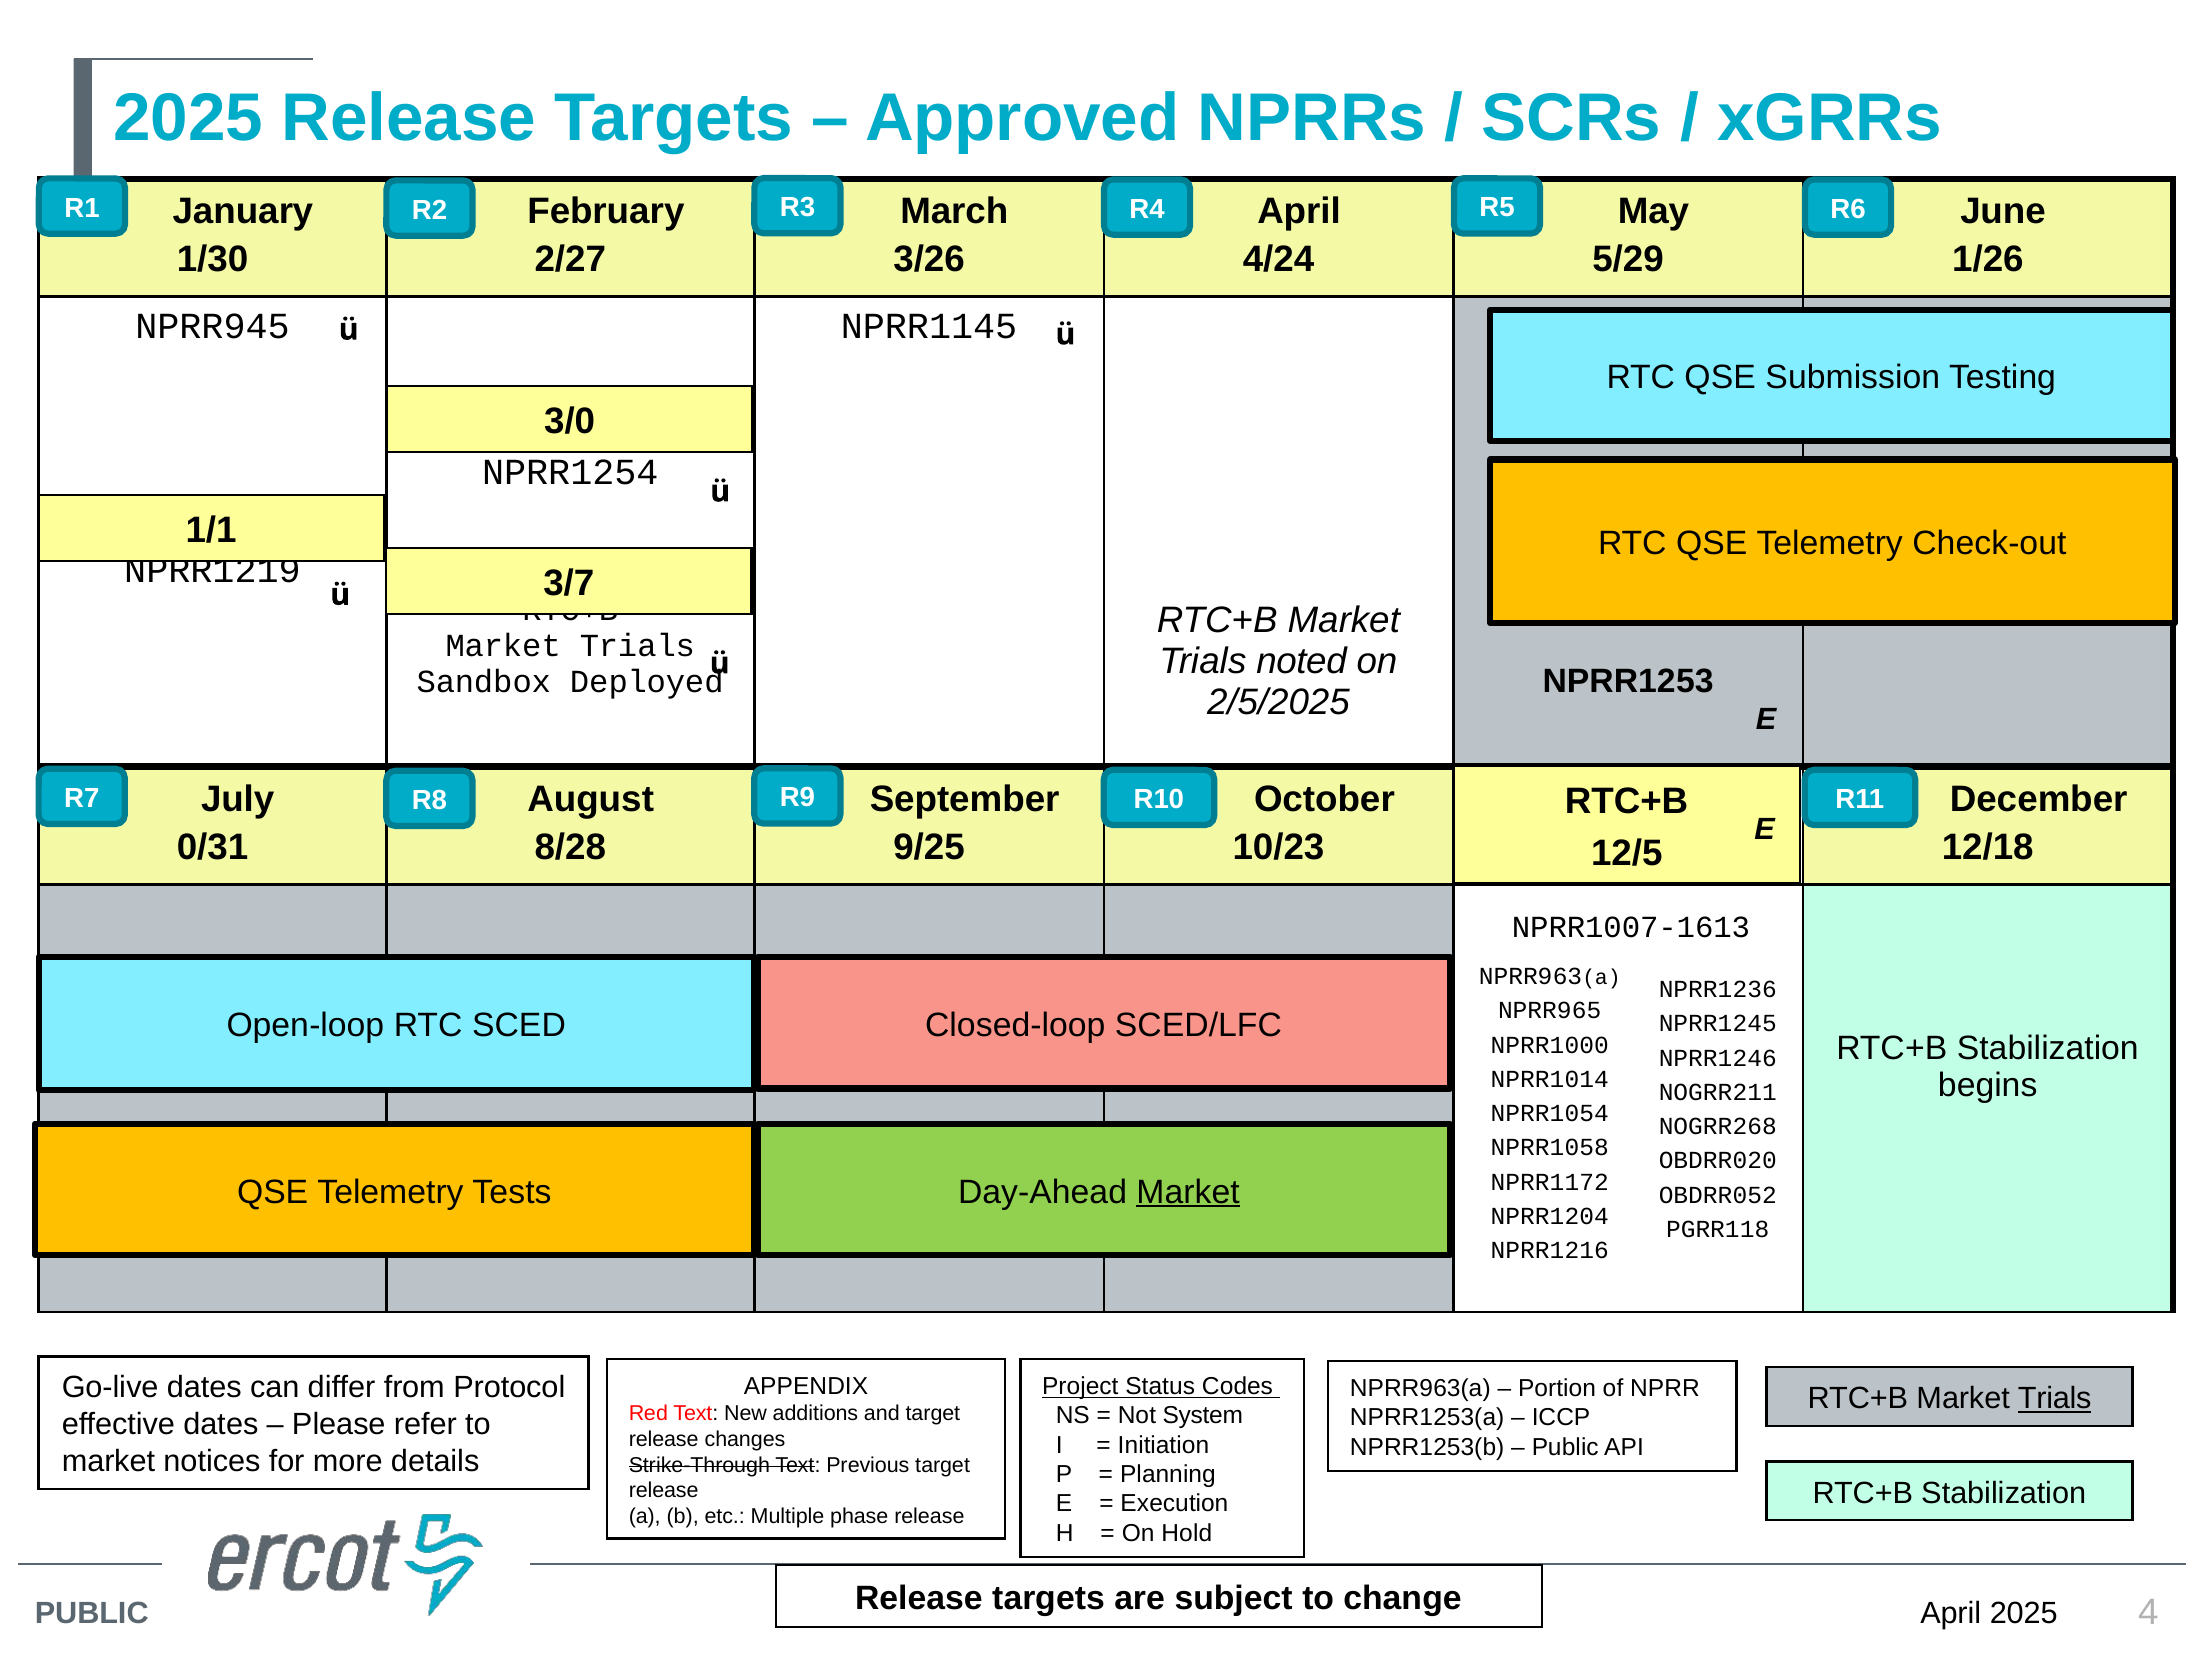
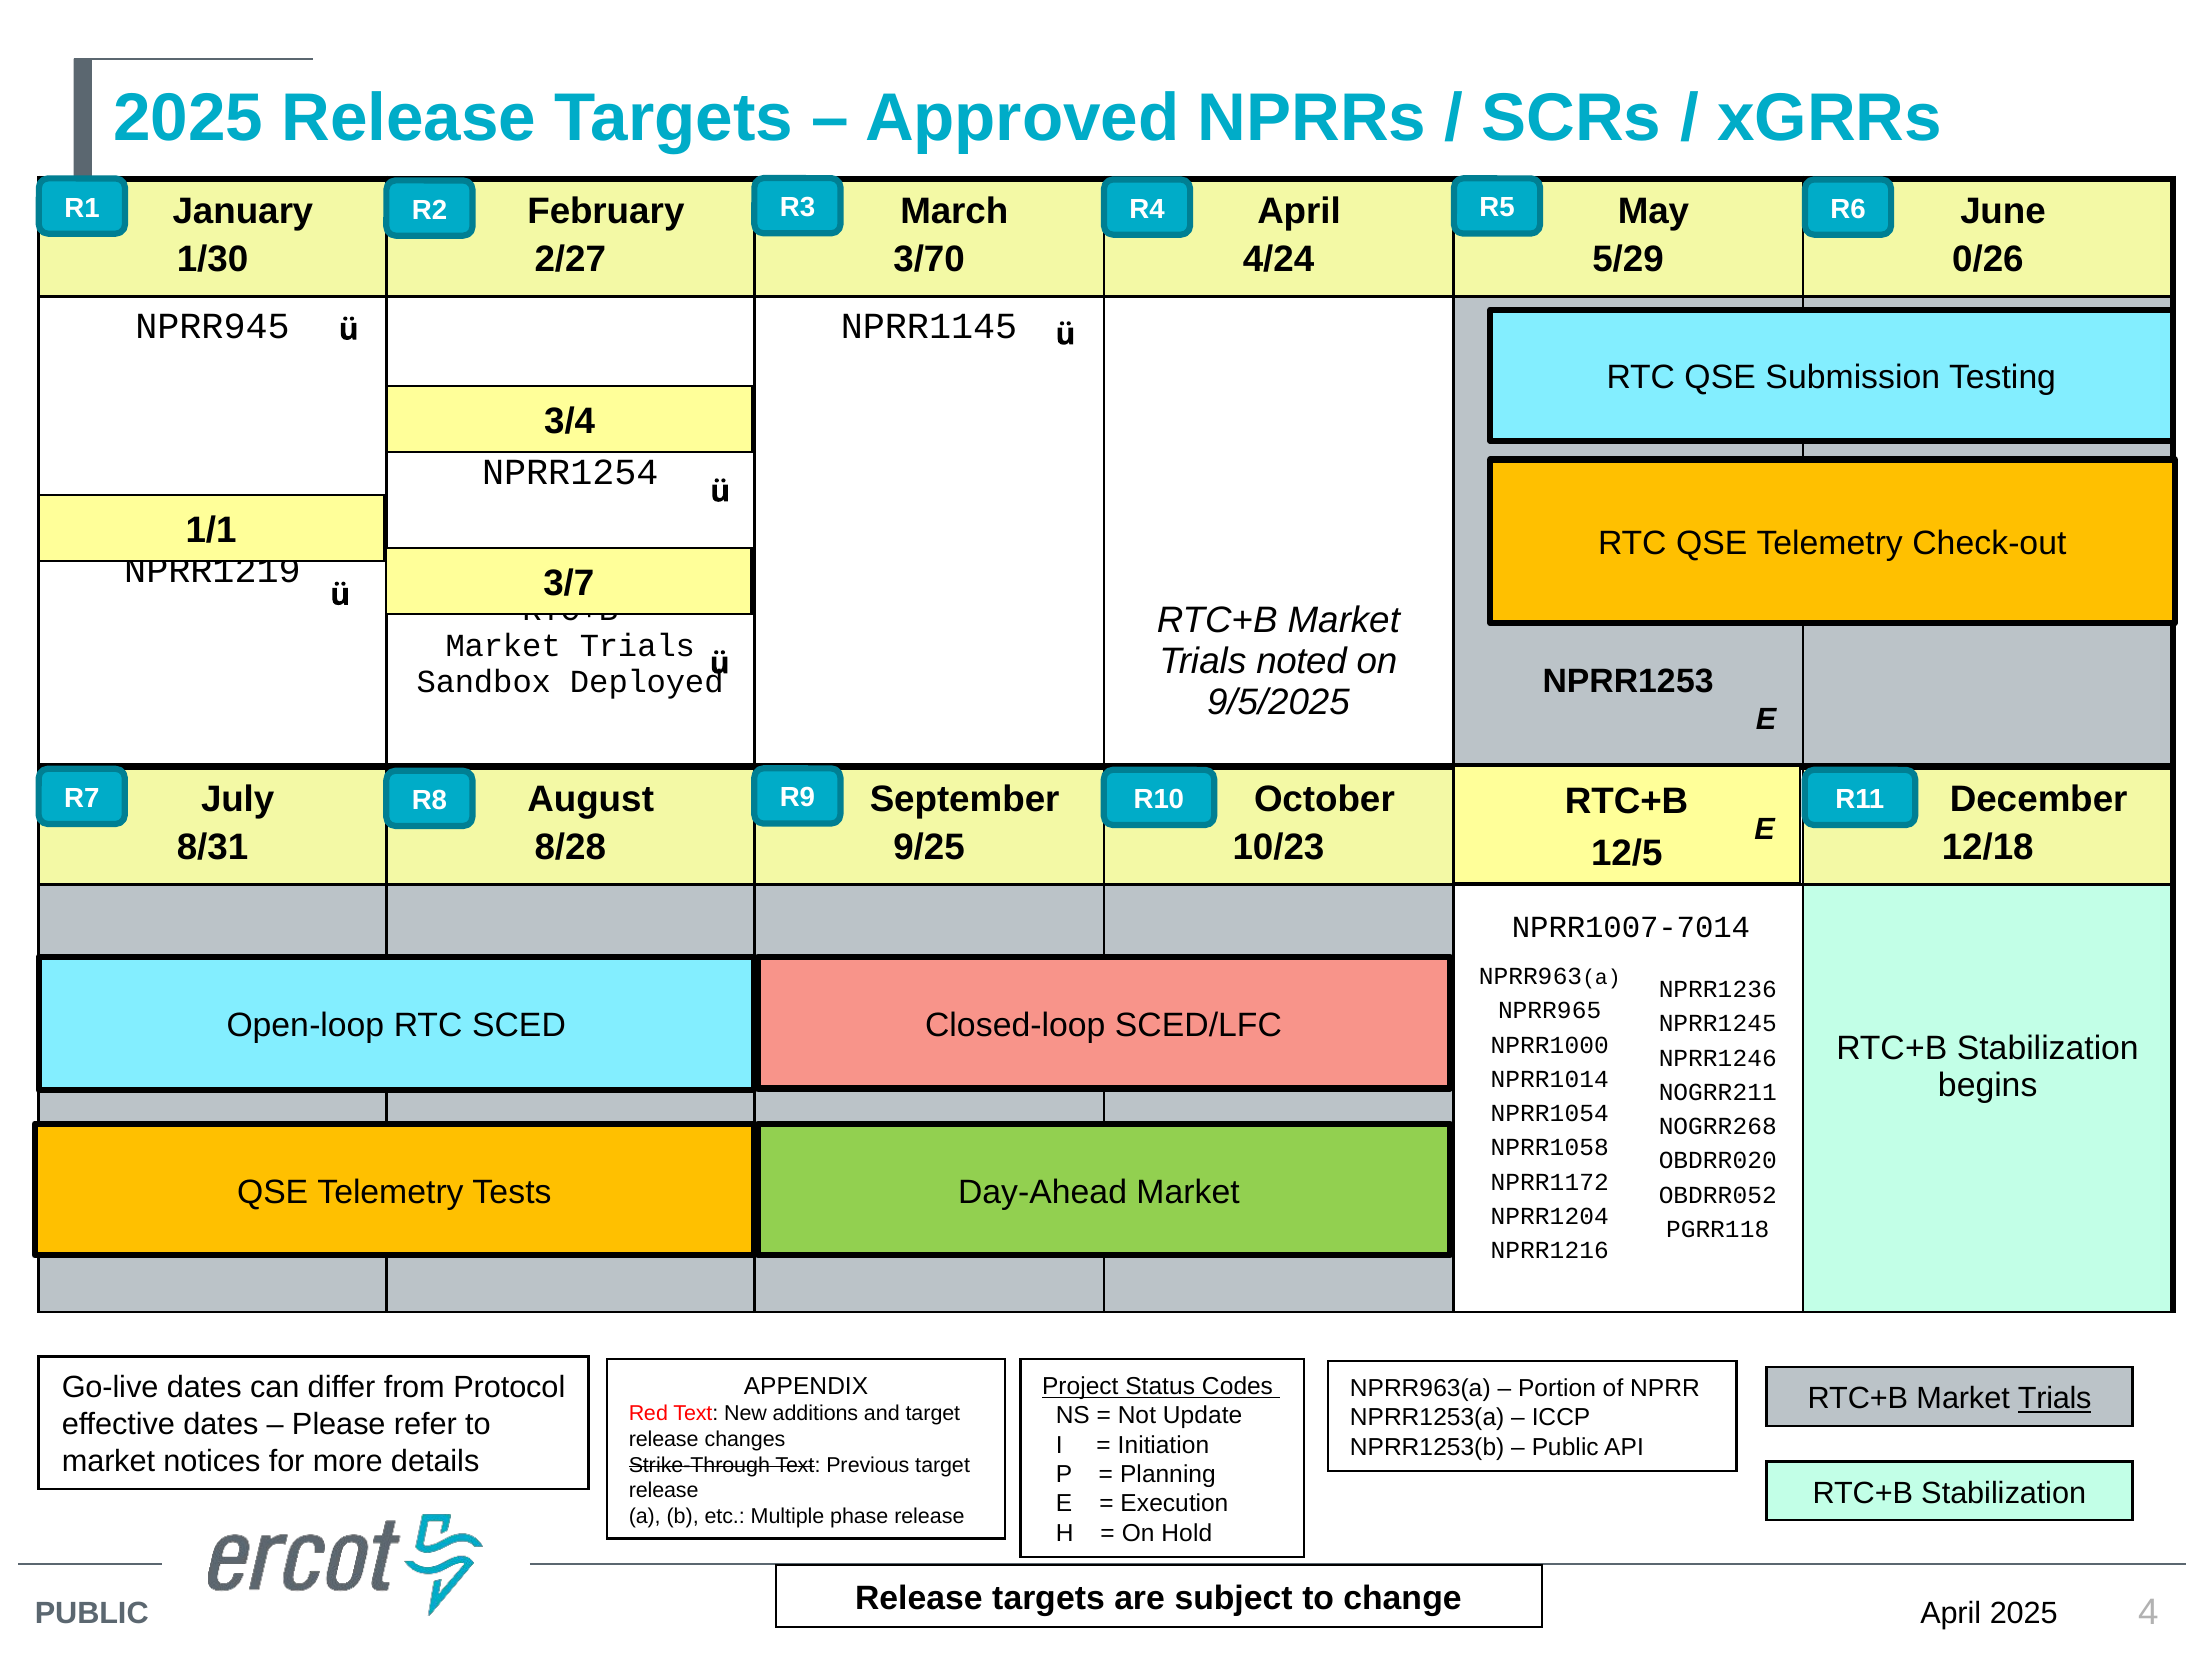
3/26: 3/26 -> 3/70
1/26: 1/26 -> 0/26
3/0: 3/0 -> 3/4
2/5/2025: 2/5/2025 -> 9/5/2025
0/31: 0/31 -> 8/31
NPRR1007-1613: NPRR1007-1613 -> NPRR1007-7014
Market at (1188, 1192) underline: present -> none
System: System -> Update
